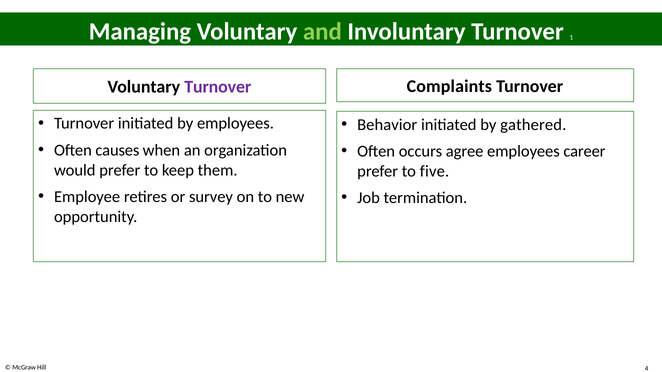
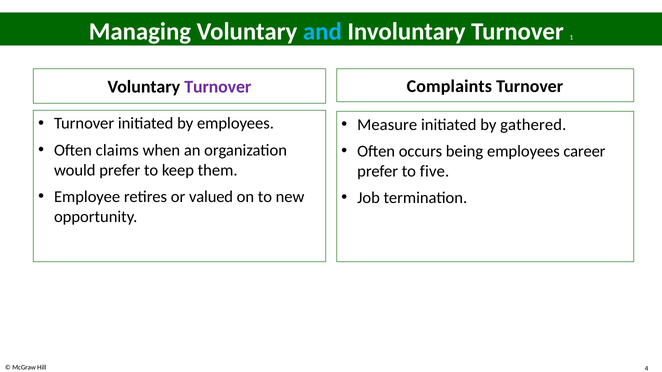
and colour: light green -> light blue
Behavior: Behavior -> Measure
causes: causes -> claims
agree: agree -> being
survey: survey -> valued
